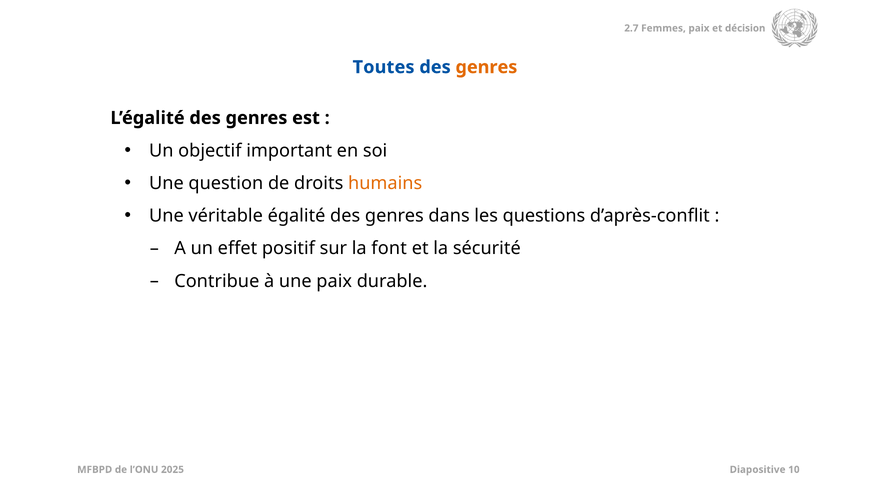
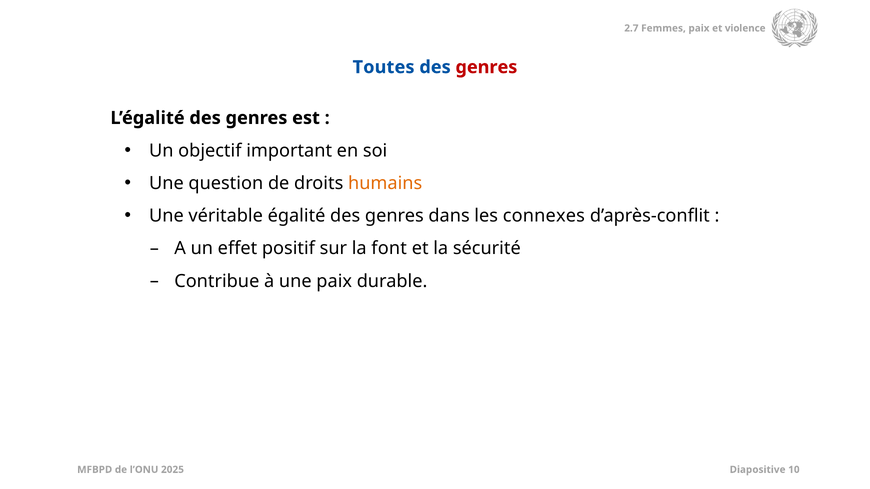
décision: décision -> violence
genres at (486, 67) colour: orange -> red
questions: questions -> connexes
